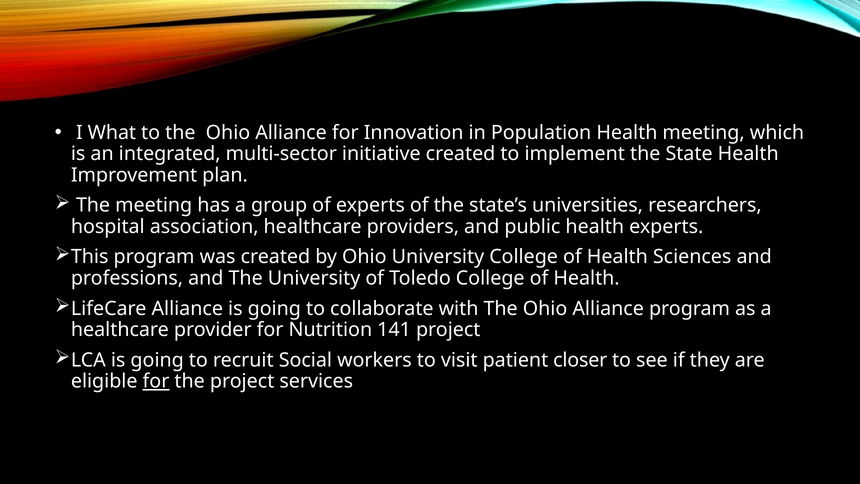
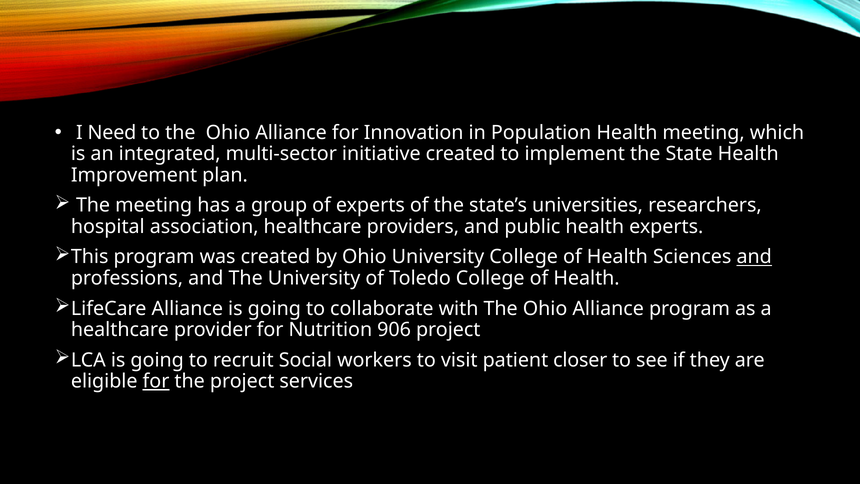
What: What -> Need
and at (754, 257) underline: none -> present
141: 141 -> 906
